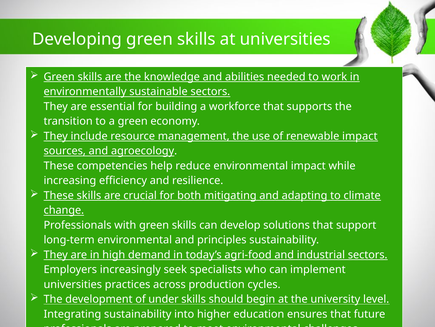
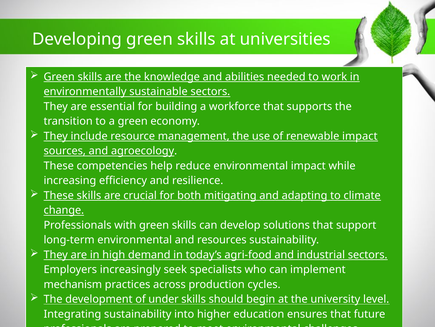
principles: principles -> resources
universities at (73, 284): universities -> mechanism
